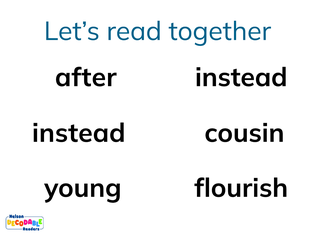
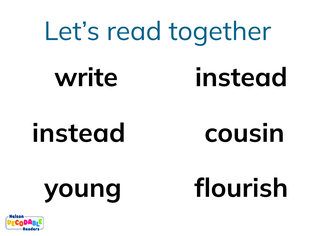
after: after -> write
